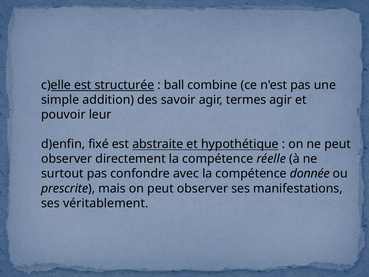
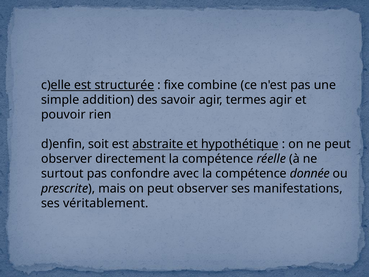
ball: ball -> fixe
leur: leur -> rien
fixé: fixé -> soit
